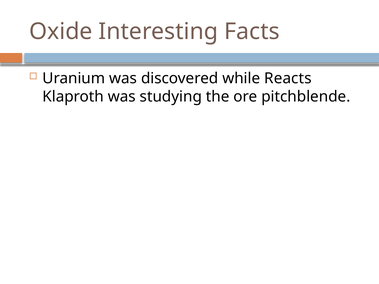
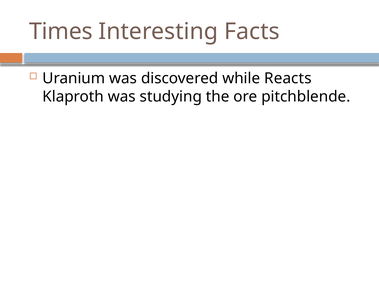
Oxide: Oxide -> Times
